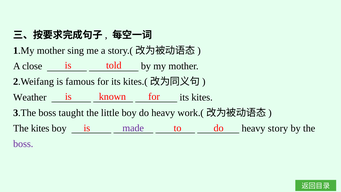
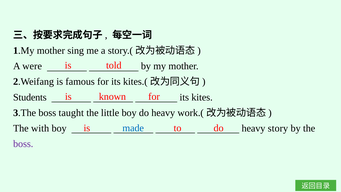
close: close -> were
Weather: Weather -> Students
made colour: purple -> blue
The kites: kites -> with
